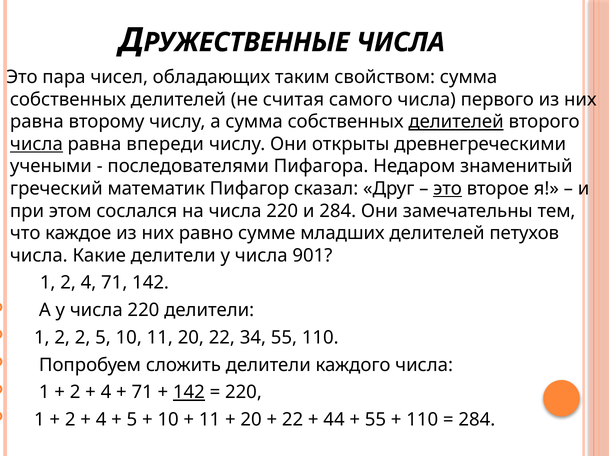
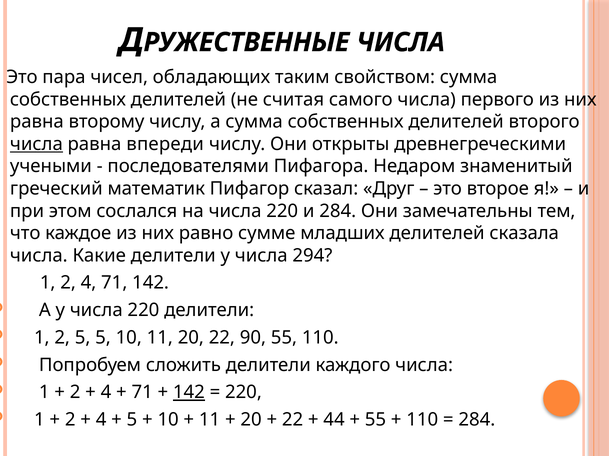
делителей at (456, 122) underline: present -> none
это at (448, 189) underline: present -> none
петухов: петухов -> сказала
901: 901 -> 294
2 2: 2 -> 5
34: 34 -> 90
